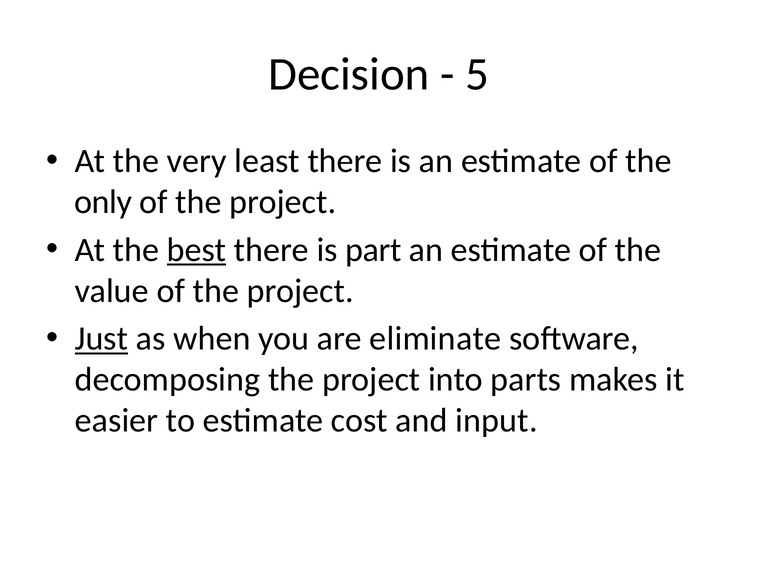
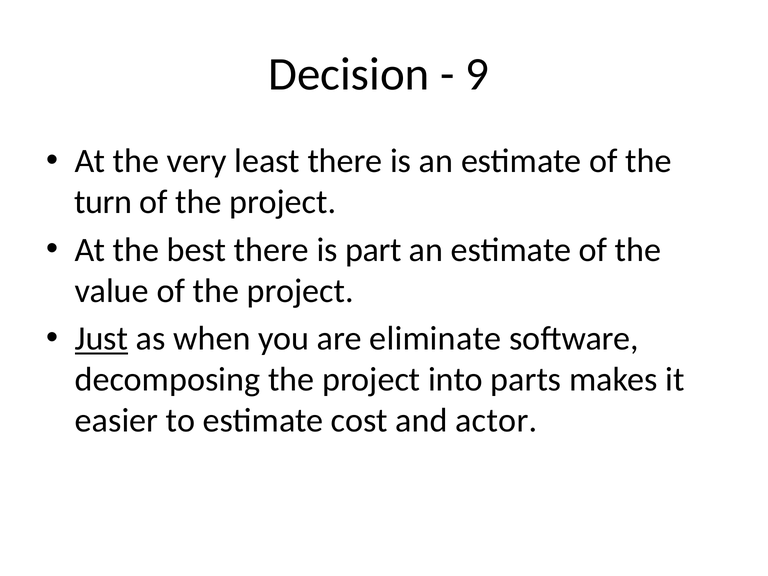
5: 5 -> 9
only: only -> turn
best underline: present -> none
input: input -> actor
